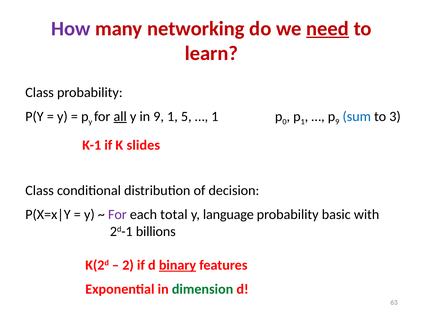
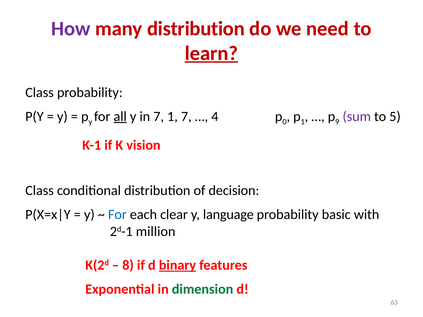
many networking: networking -> distribution
need underline: present -> none
learn underline: none -> present
in 9: 9 -> 7
1 5: 5 -> 7
1 at (215, 117): 1 -> 4
sum colour: blue -> purple
3: 3 -> 5
slides: slides -> vision
For at (117, 215) colour: purple -> blue
total: total -> clear
billions: billions -> million
2: 2 -> 8
